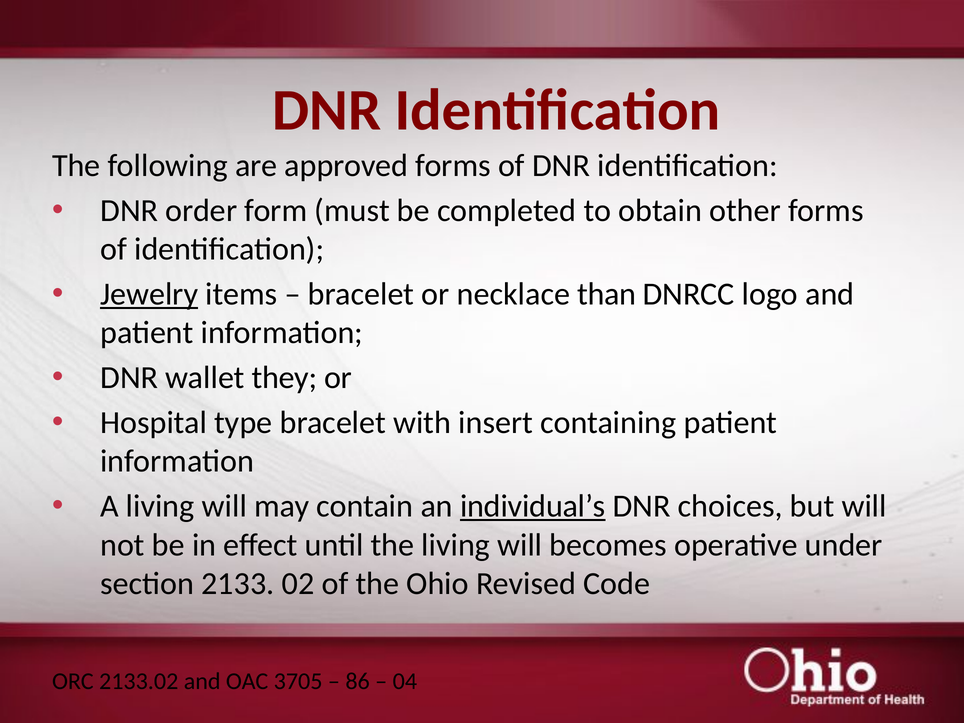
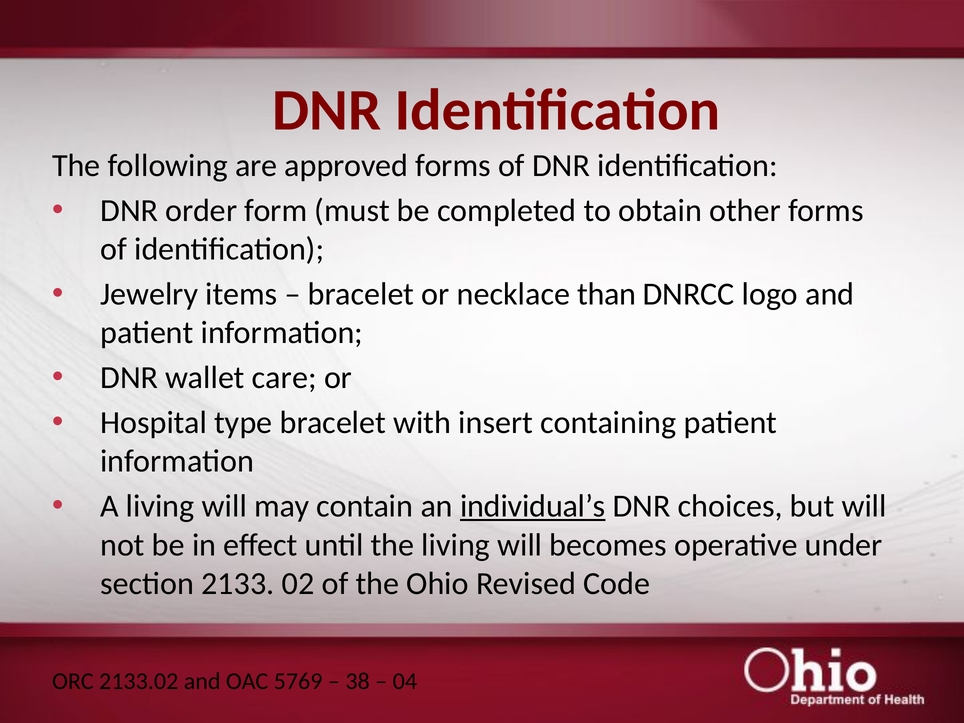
Jewelry underline: present -> none
they: they -> care
3705: 3705 -> 5769
86: 86 -> 38
